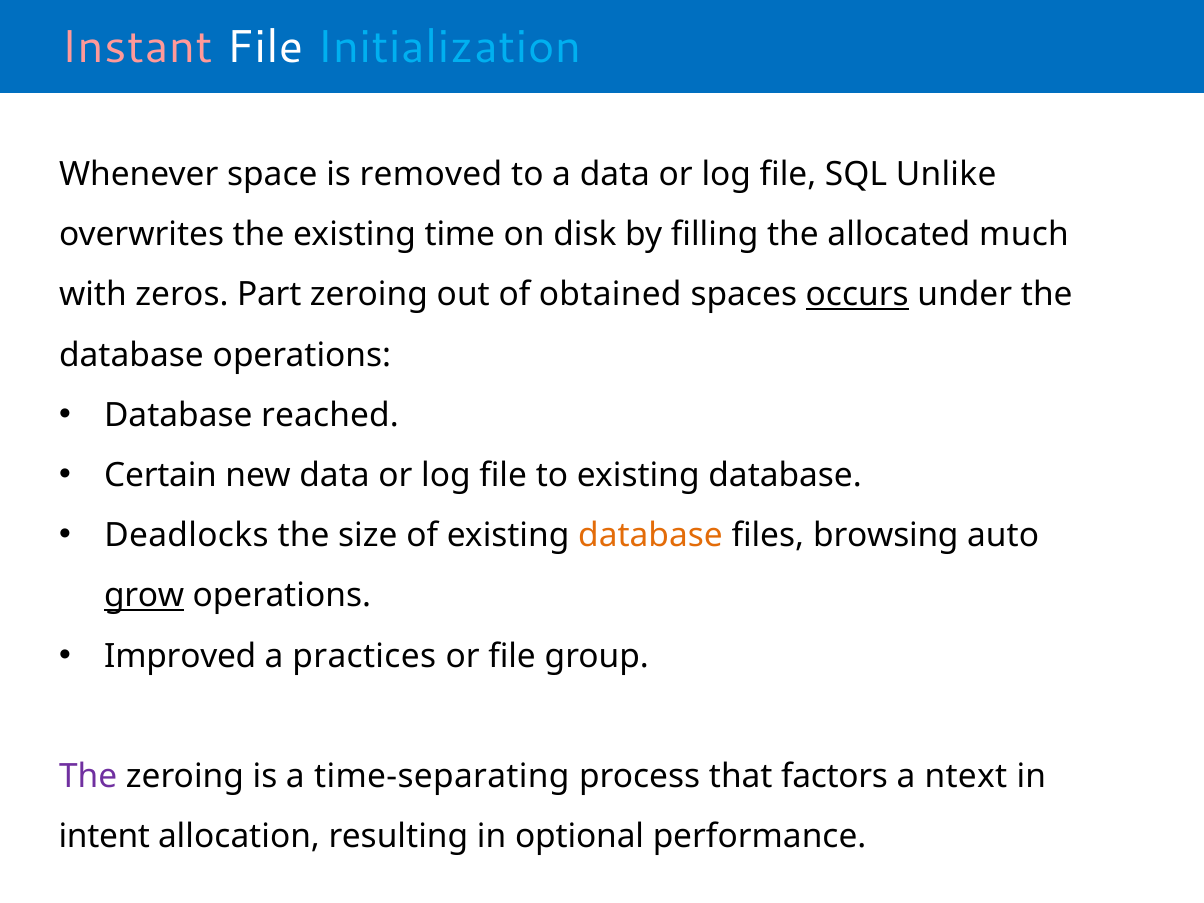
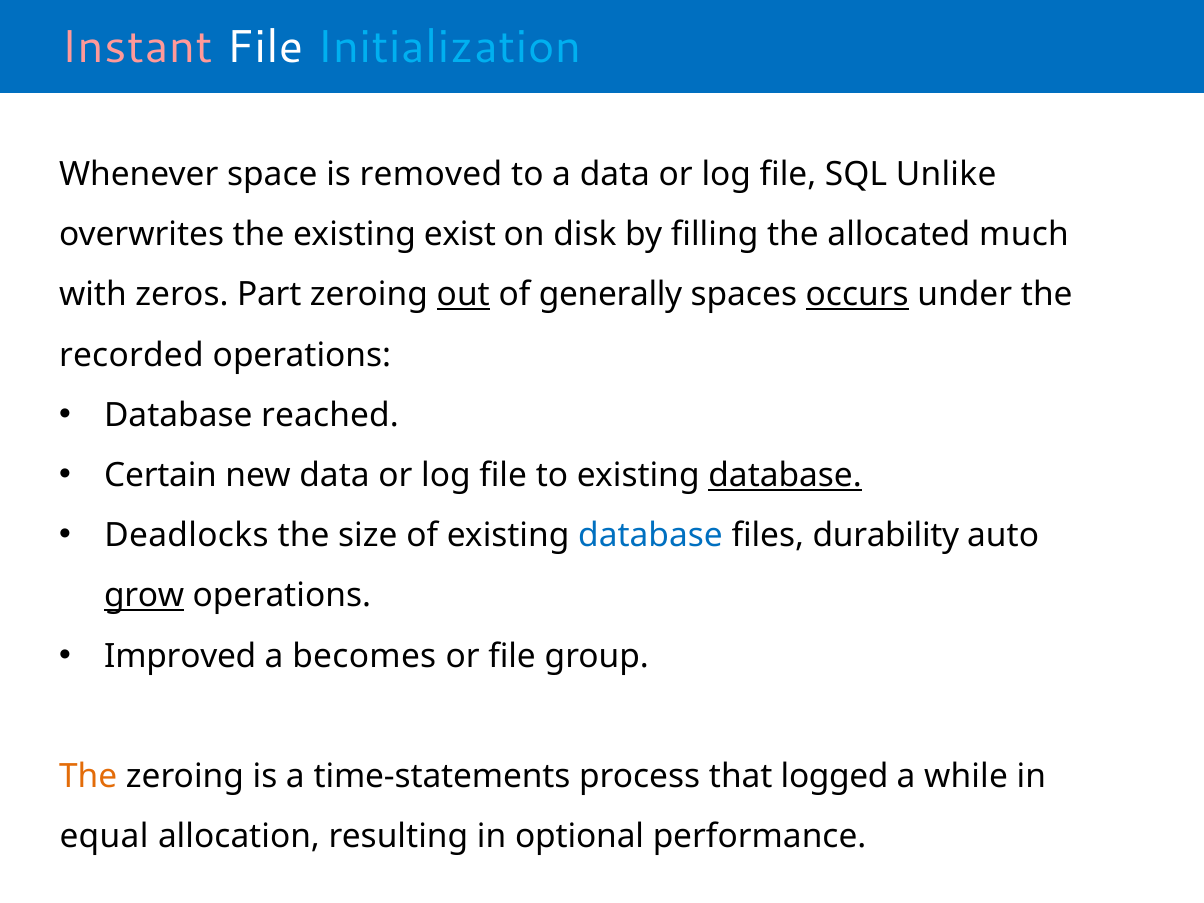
time: time -> exist
out underline: none -> present
obtained: obtained -> generally
database at (131, 355): database -> recorded
database at (785, 475) underline: none -> present
database at (650, 536) colour: orange -> blue
browsing: browsing -> durability
practices: practices -> becomes
The at (88, 776) colour: purple -> orange
time-separating: time-separating -> time-statements
factors: factors -> logged
ntext: ntext -> while
intent: intent -> equal
